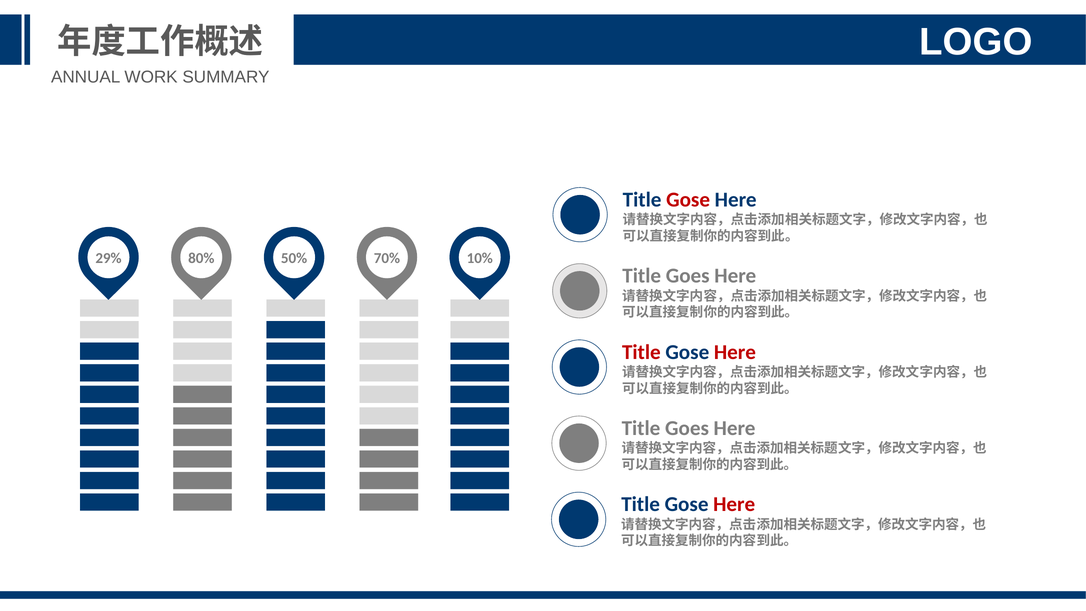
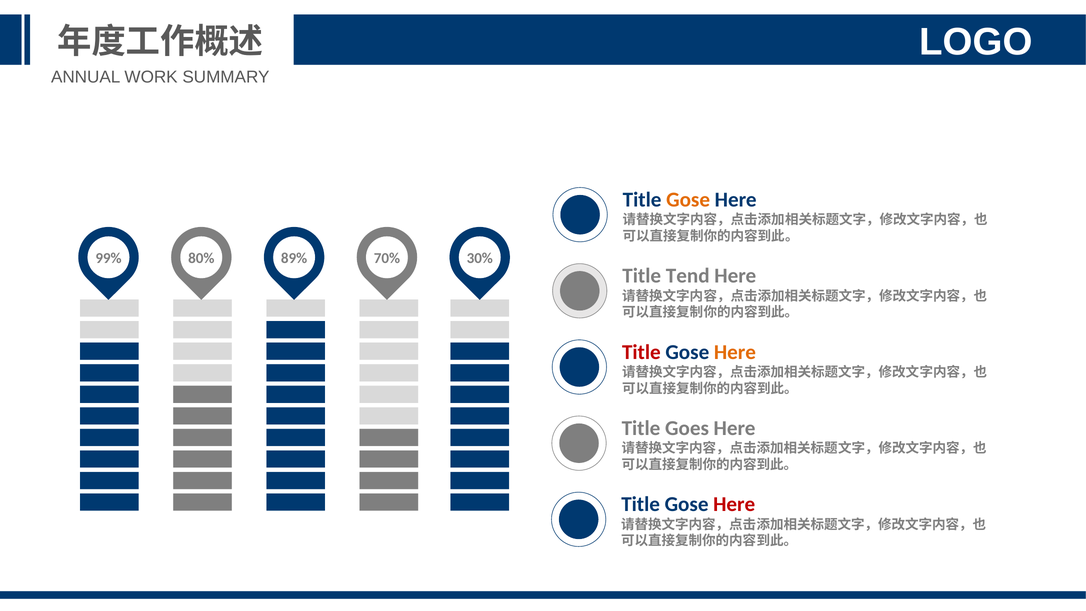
Gose at (688, 200) colour: red -> orange
29%: 29% -> 99%
50%: 50% -> 89%
10%: 10% -> 30%
Goes at (688, 276): Goes -> Tend
Here at (735, 352) colour: red -> orange
